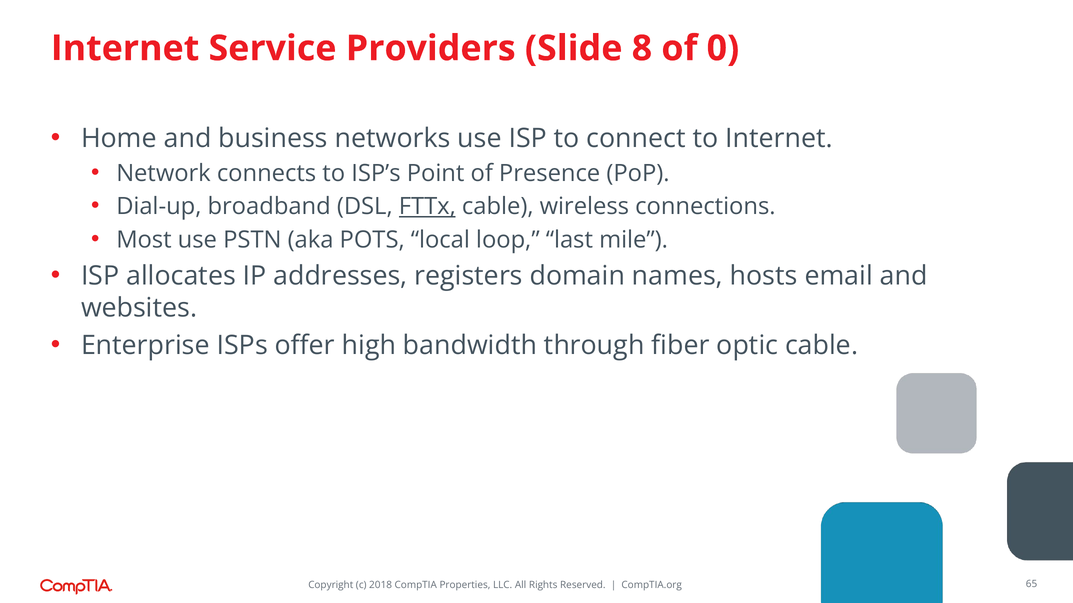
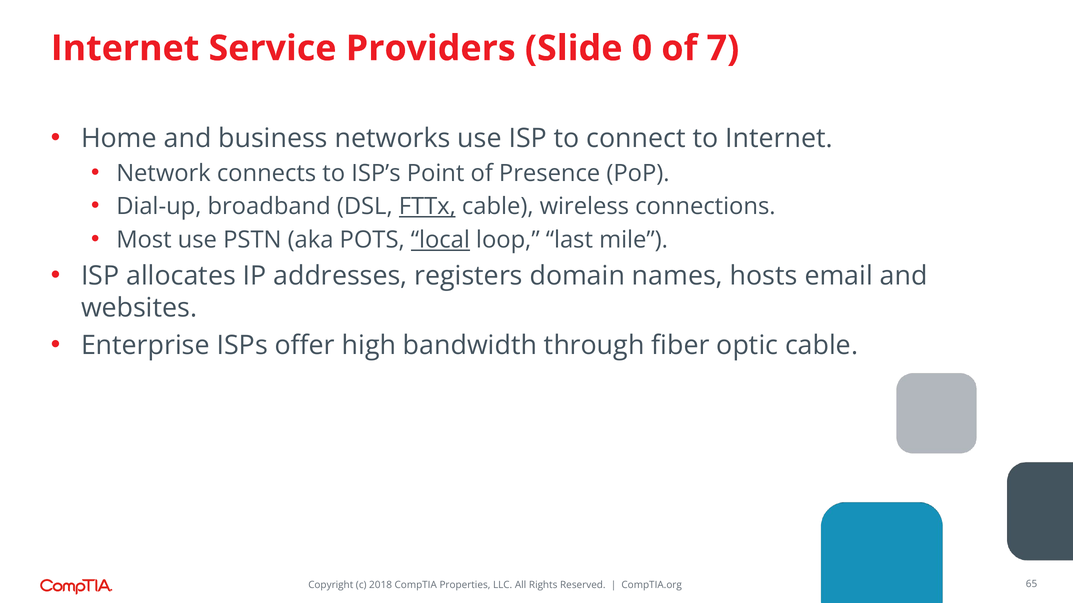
8: 8 -> 0
0: 0 -> 7
local underline: none -> present
